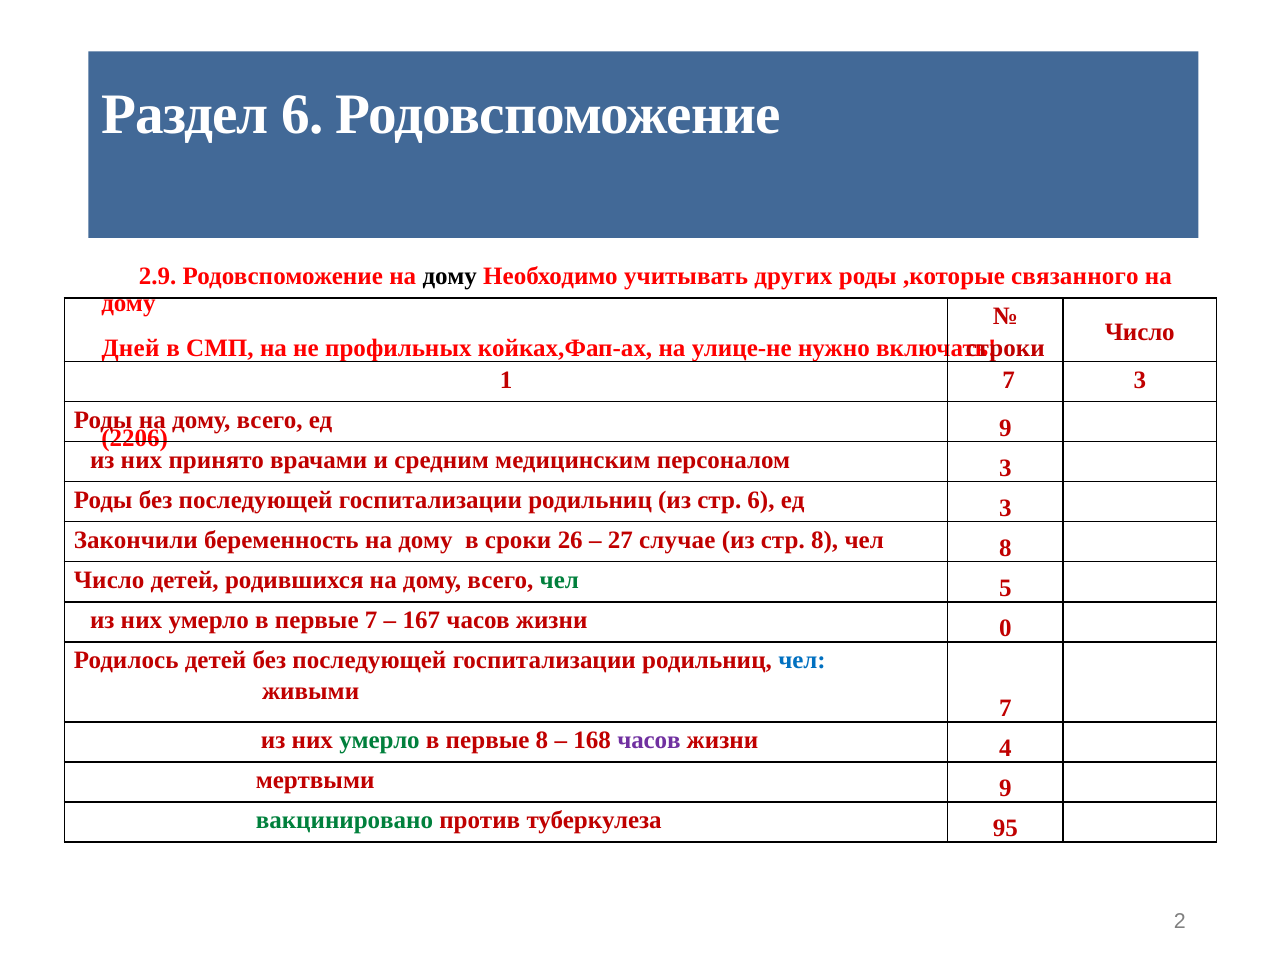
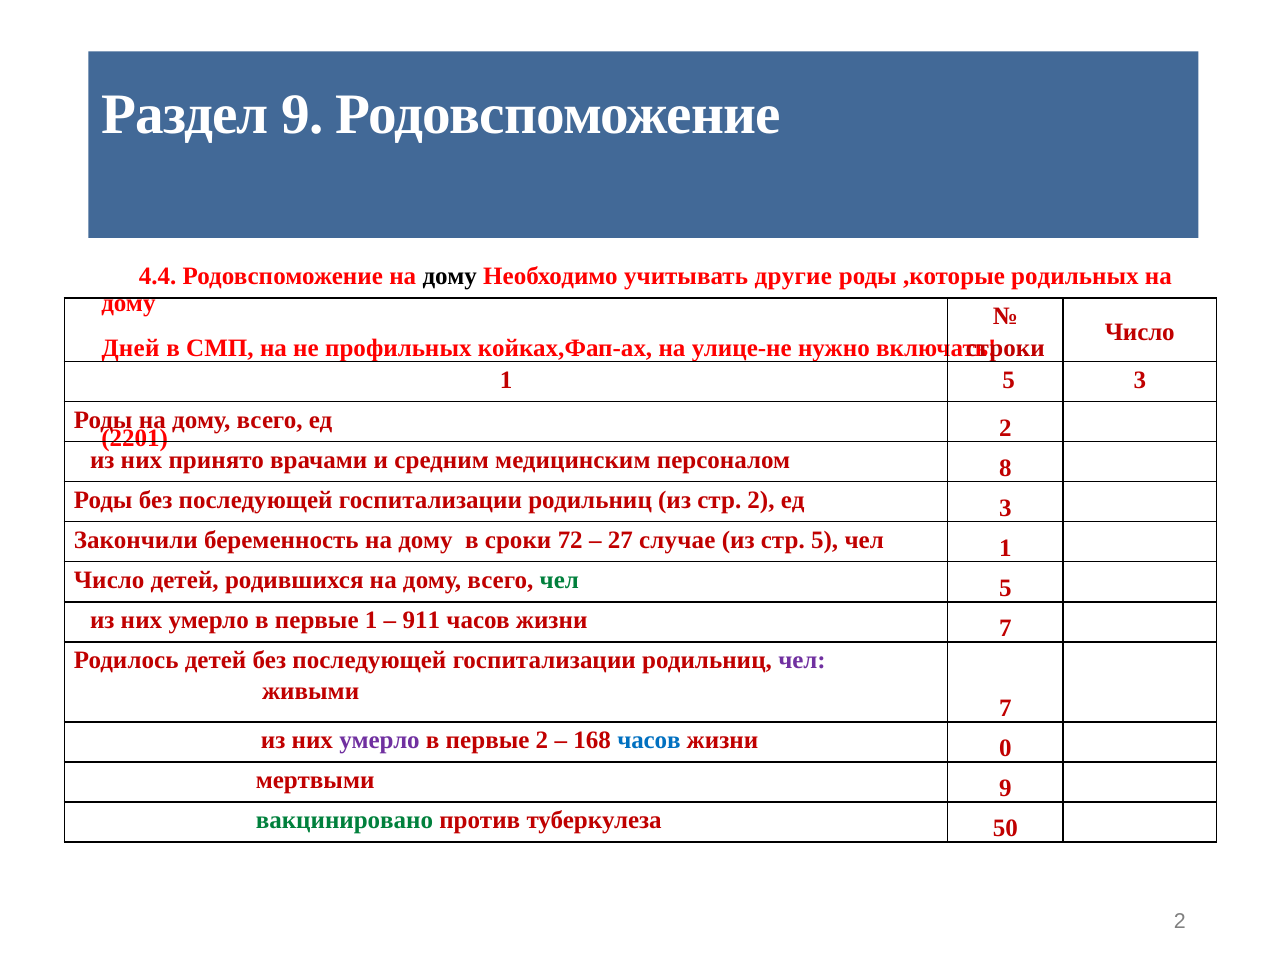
Раздел 6: 6 -> 9
2.9: 2.9 -> 4.4
других: других -> другие
связанного: связанного -> родильных
1 7: 7 -> 5
ед 9: 9 -> 2
2206: 2206 -> 2201
персоналом 3: 3 -> 8
стр 6: 6 -> 2
26: 26 -> 72
стр 8: 8 -> 5
чел 8: 8 -> 1
первые 7: 7 -> 1
167: 167 -> 911
жизни 0: 0 -> 7
чел at (802, 660) colour: blue -> purple
умерло at (380, 740) colour: green -> purple
первые 8: 8 -> 2
часов at (649, 740) colour: purple -> blue
4: 4 -> 0
95: 95 -> 50
